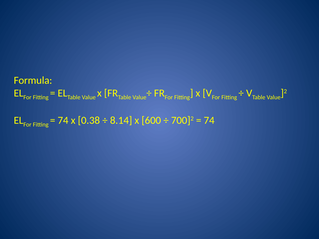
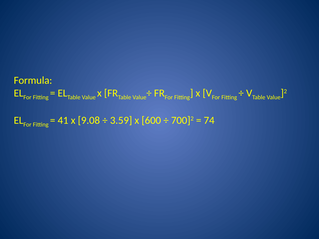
74 at (63, 120): 74 -> 41
0.38: 0.38 -> 9.08
8.14: 8.14 -> 3.59
